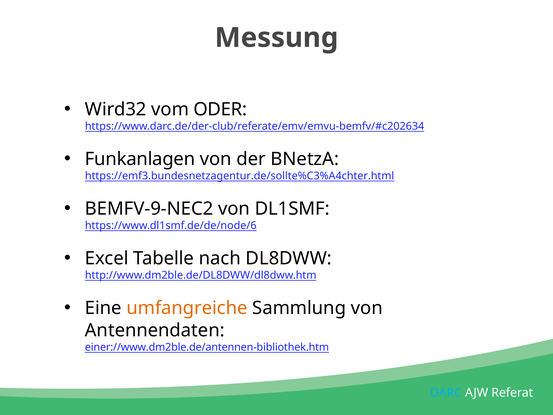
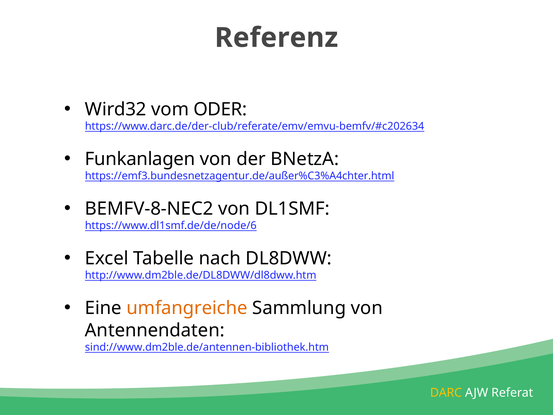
Messung: Messung -> Referenz
https://emf3.bundesnetzagentur.de/sollte%C3%A4chter.html: https://emf3.bundesnetzagentur.de/sollte%C3%A4chter.html -> https://emf3.bundesnetzagentur.de/außer%C3%A4chter.html
BEMFV-9-NEC2: BEMFV-9-NEC2 -> BEMFV-8-NEC2
einer://www.dm2ble.de/antennen-bibliothek.htm: einer://www.dm2ble.de/antennen-bibliothek.htm -> sind://www.dm2ble.de/antennen-bibliothek.htm
DARC colour: light blue -> yellow
